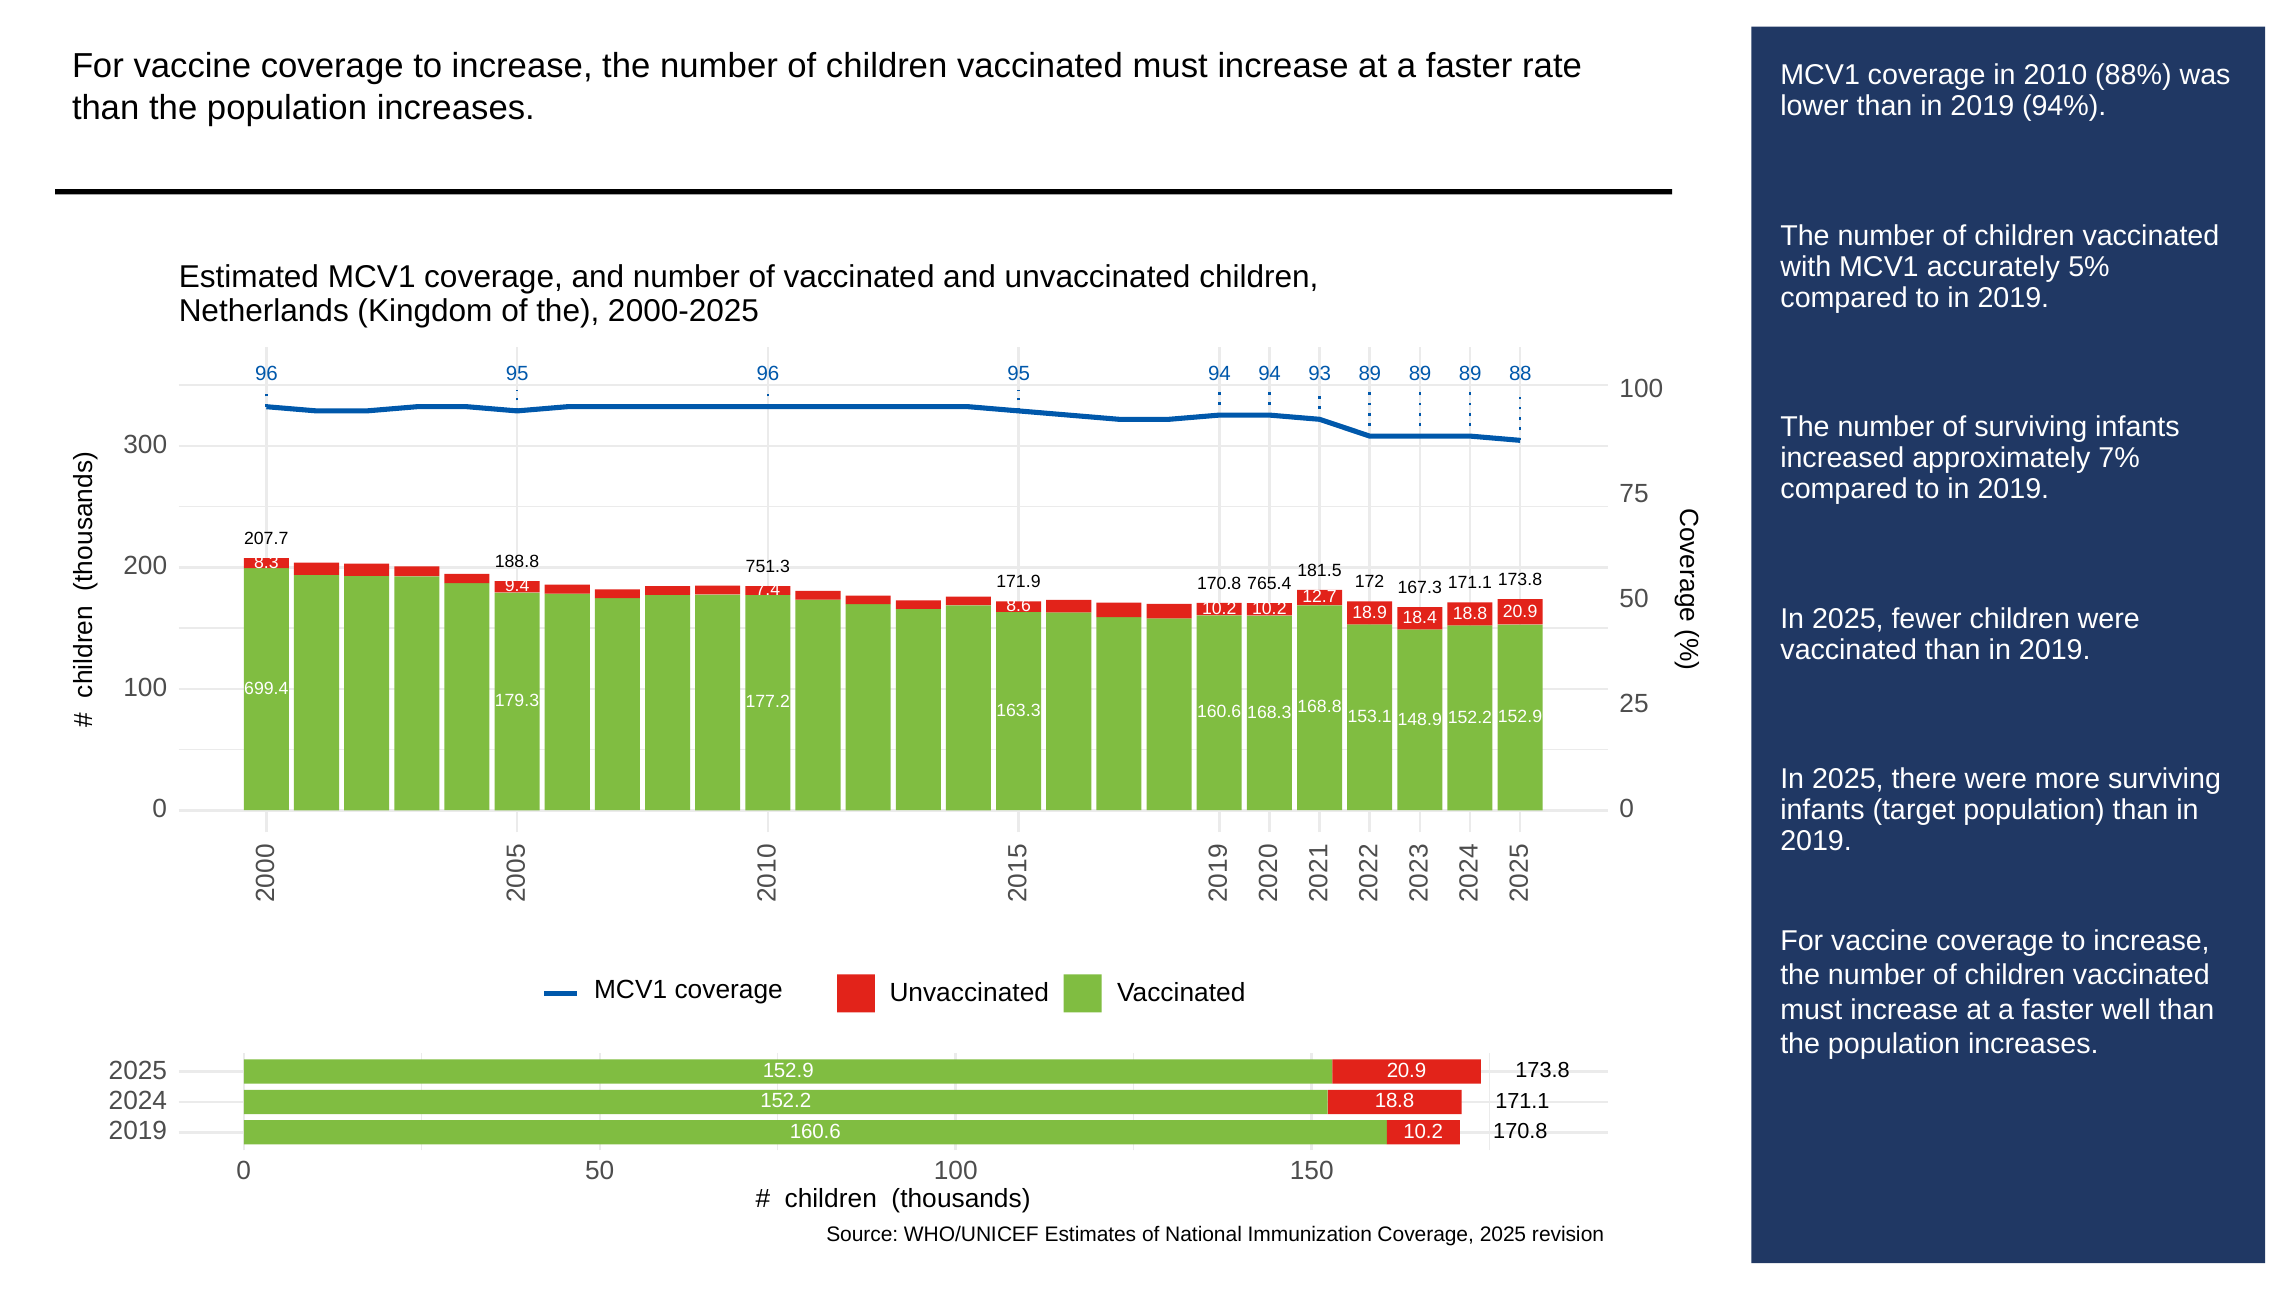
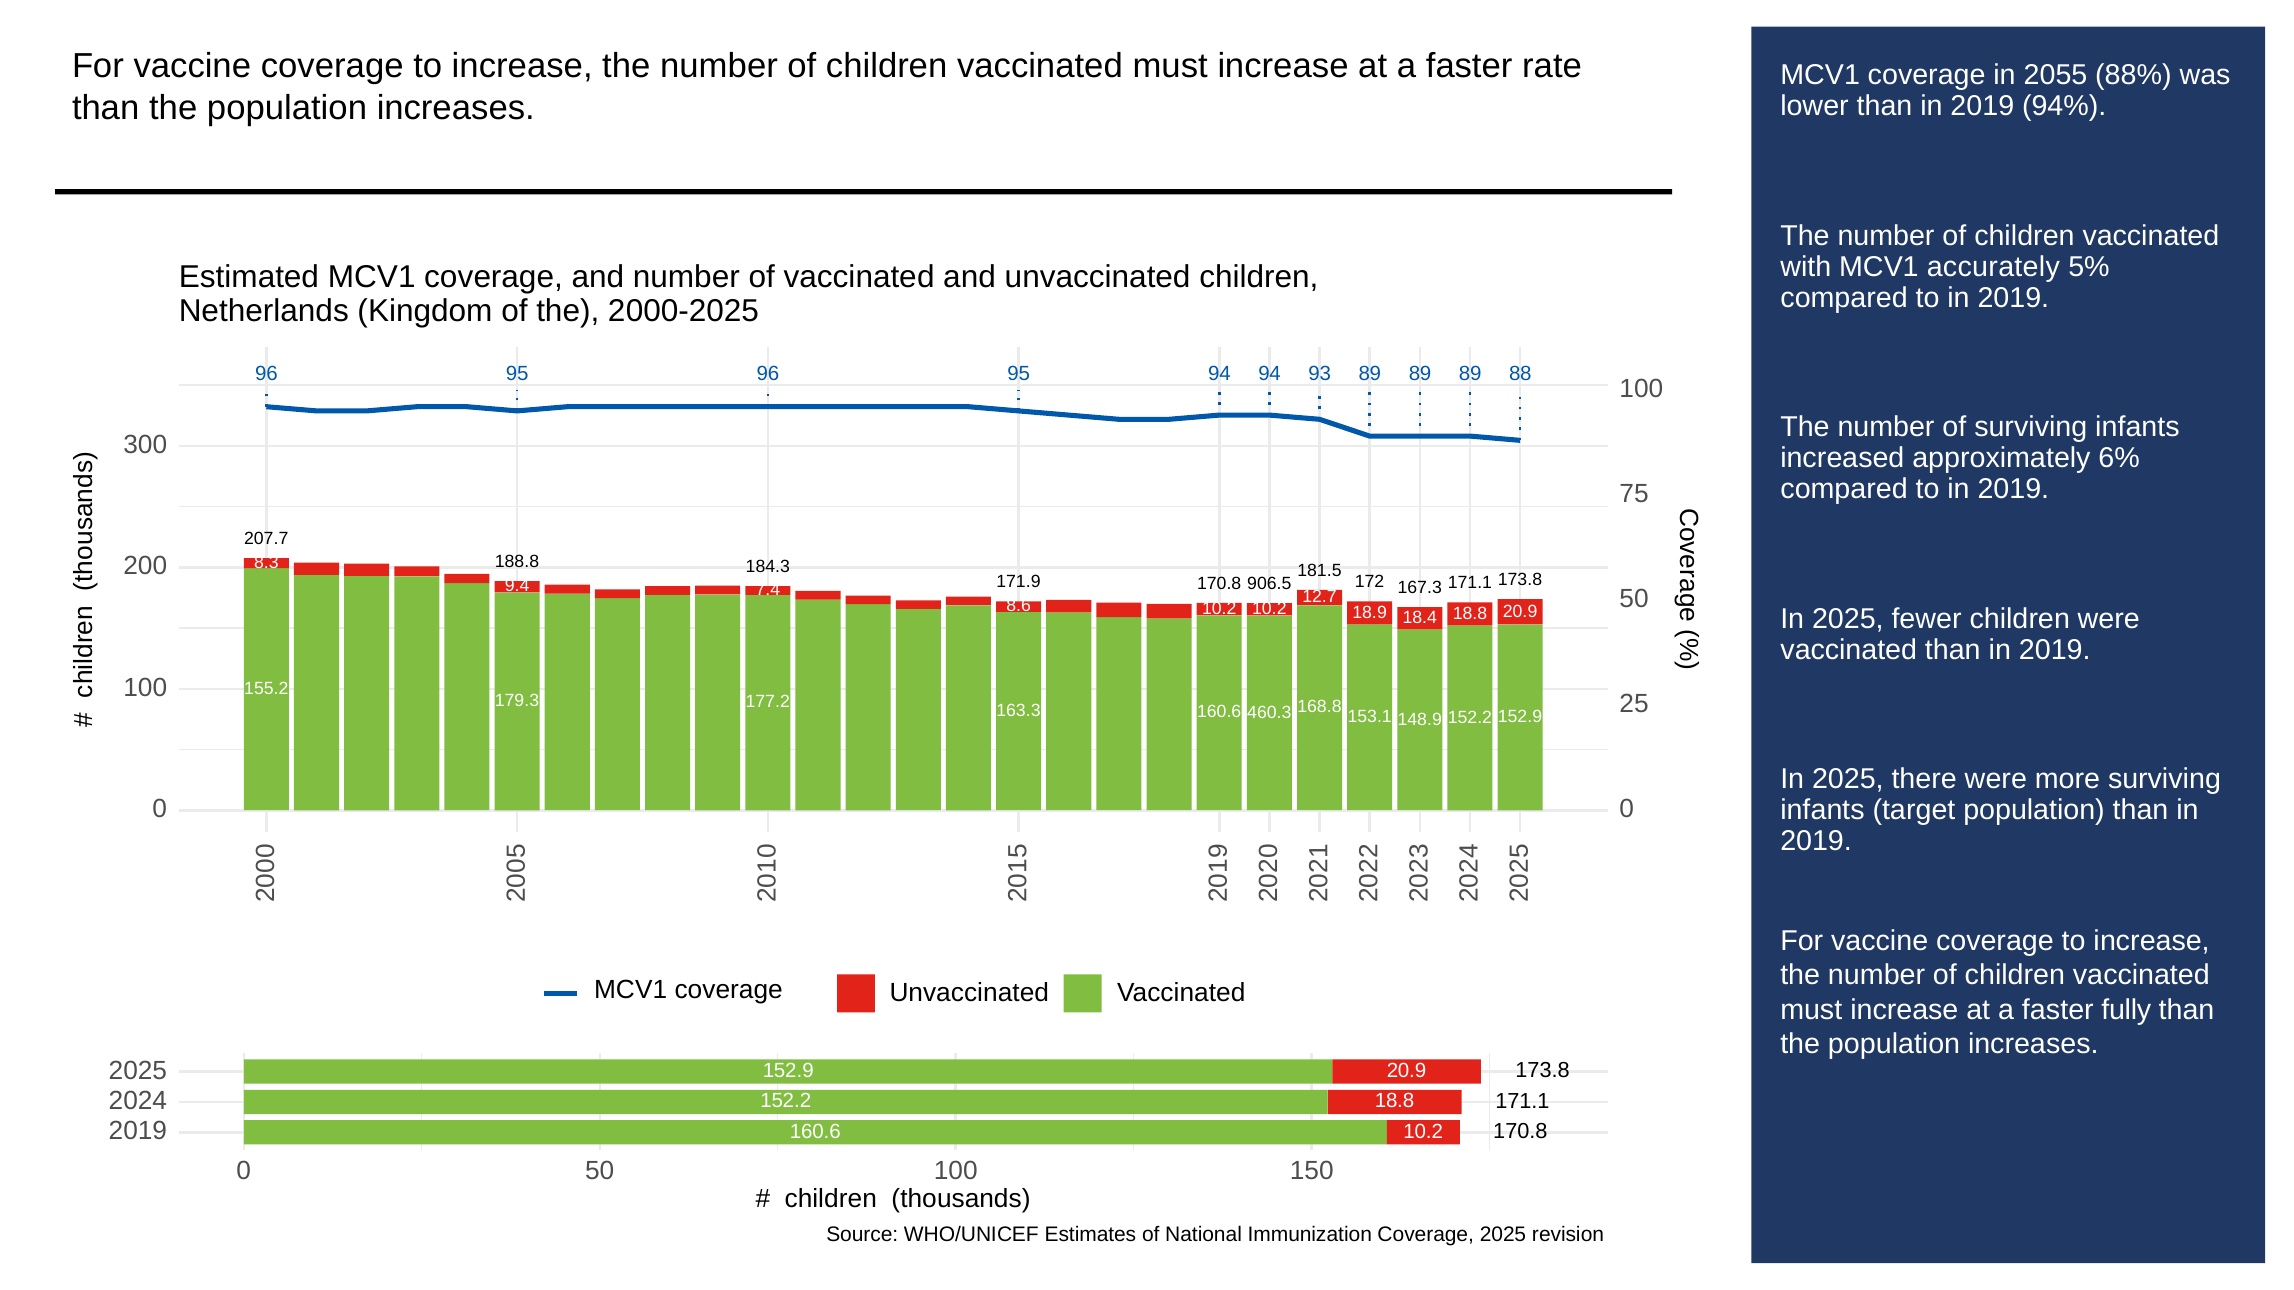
2010: 2010 -> 2055
7%: 7% -> 6%
751.3: 751.3 -> 184.3
765.4: 765.4 -> 906.5
699.4: 699.4 -> 155.2
168.3: 168.3 -> 460.3
well: well -> fully
